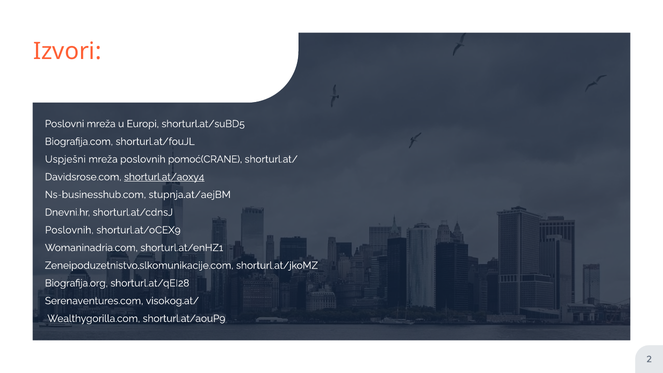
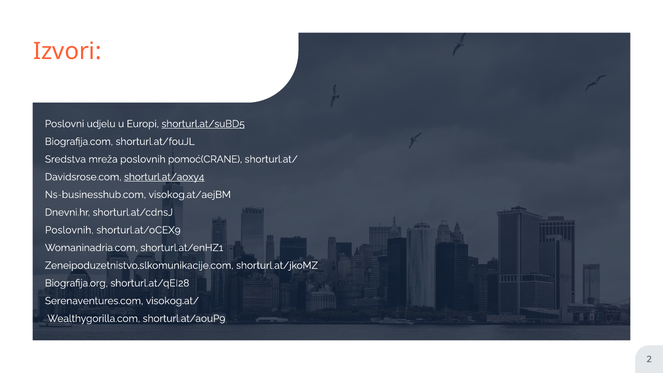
Poslovni mreža: mreža -> udjelu
shorturl.at/suBD5 underline: none -> present
Uspješni: Uspješni -> Sredstva
stupnja.at/aejBM: stupnja.at/aejBM -> visokog.at/aejBM
